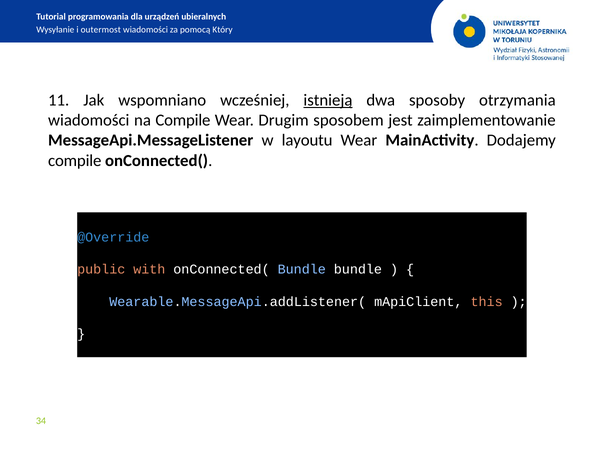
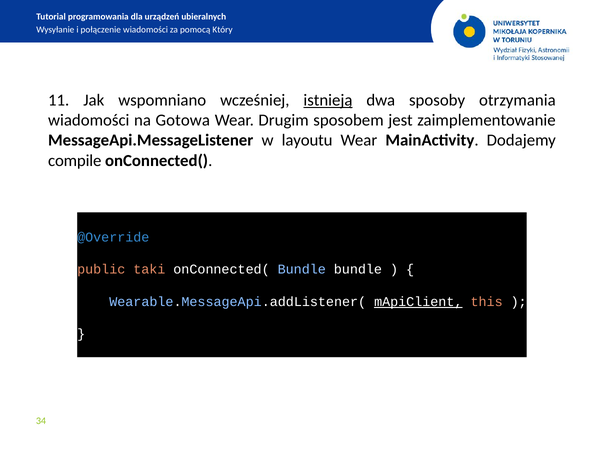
outermost: outermost -> połączenie
na Compile: Compile -> Gotowa
with: with -> taki
mApiClient underline: none -> present
